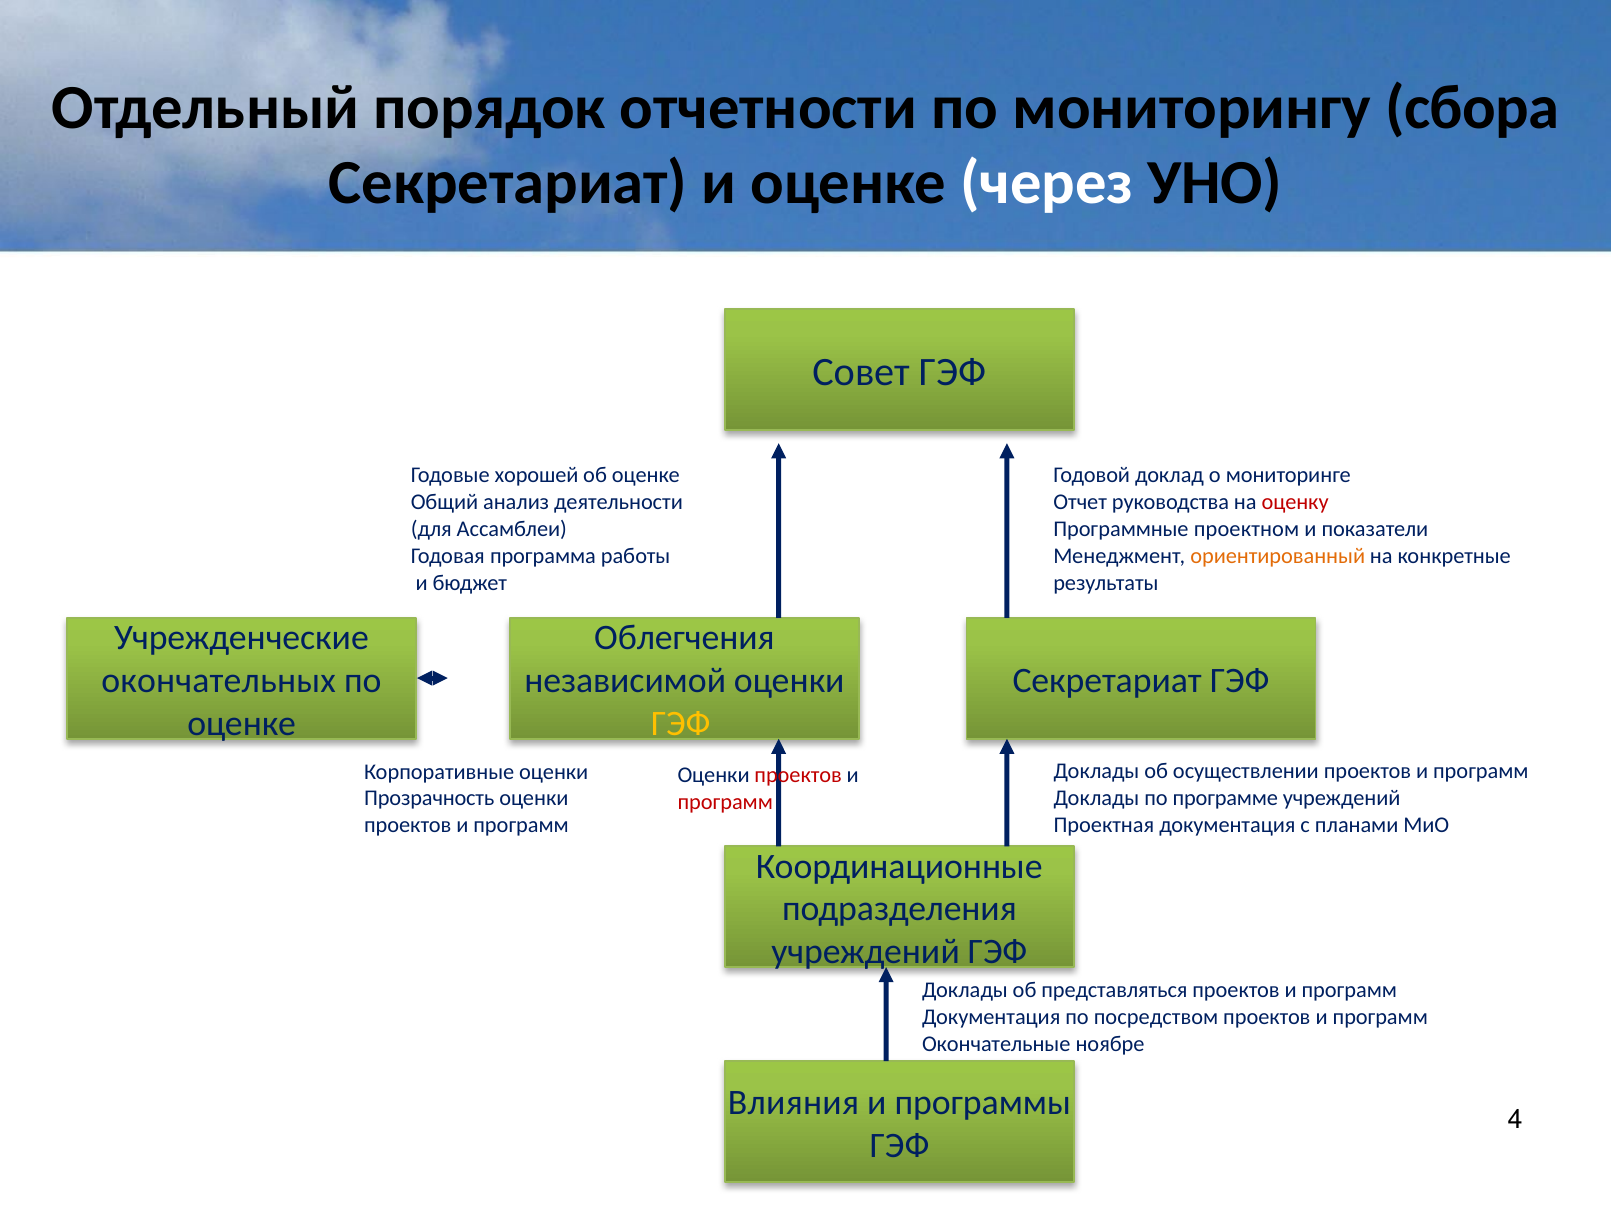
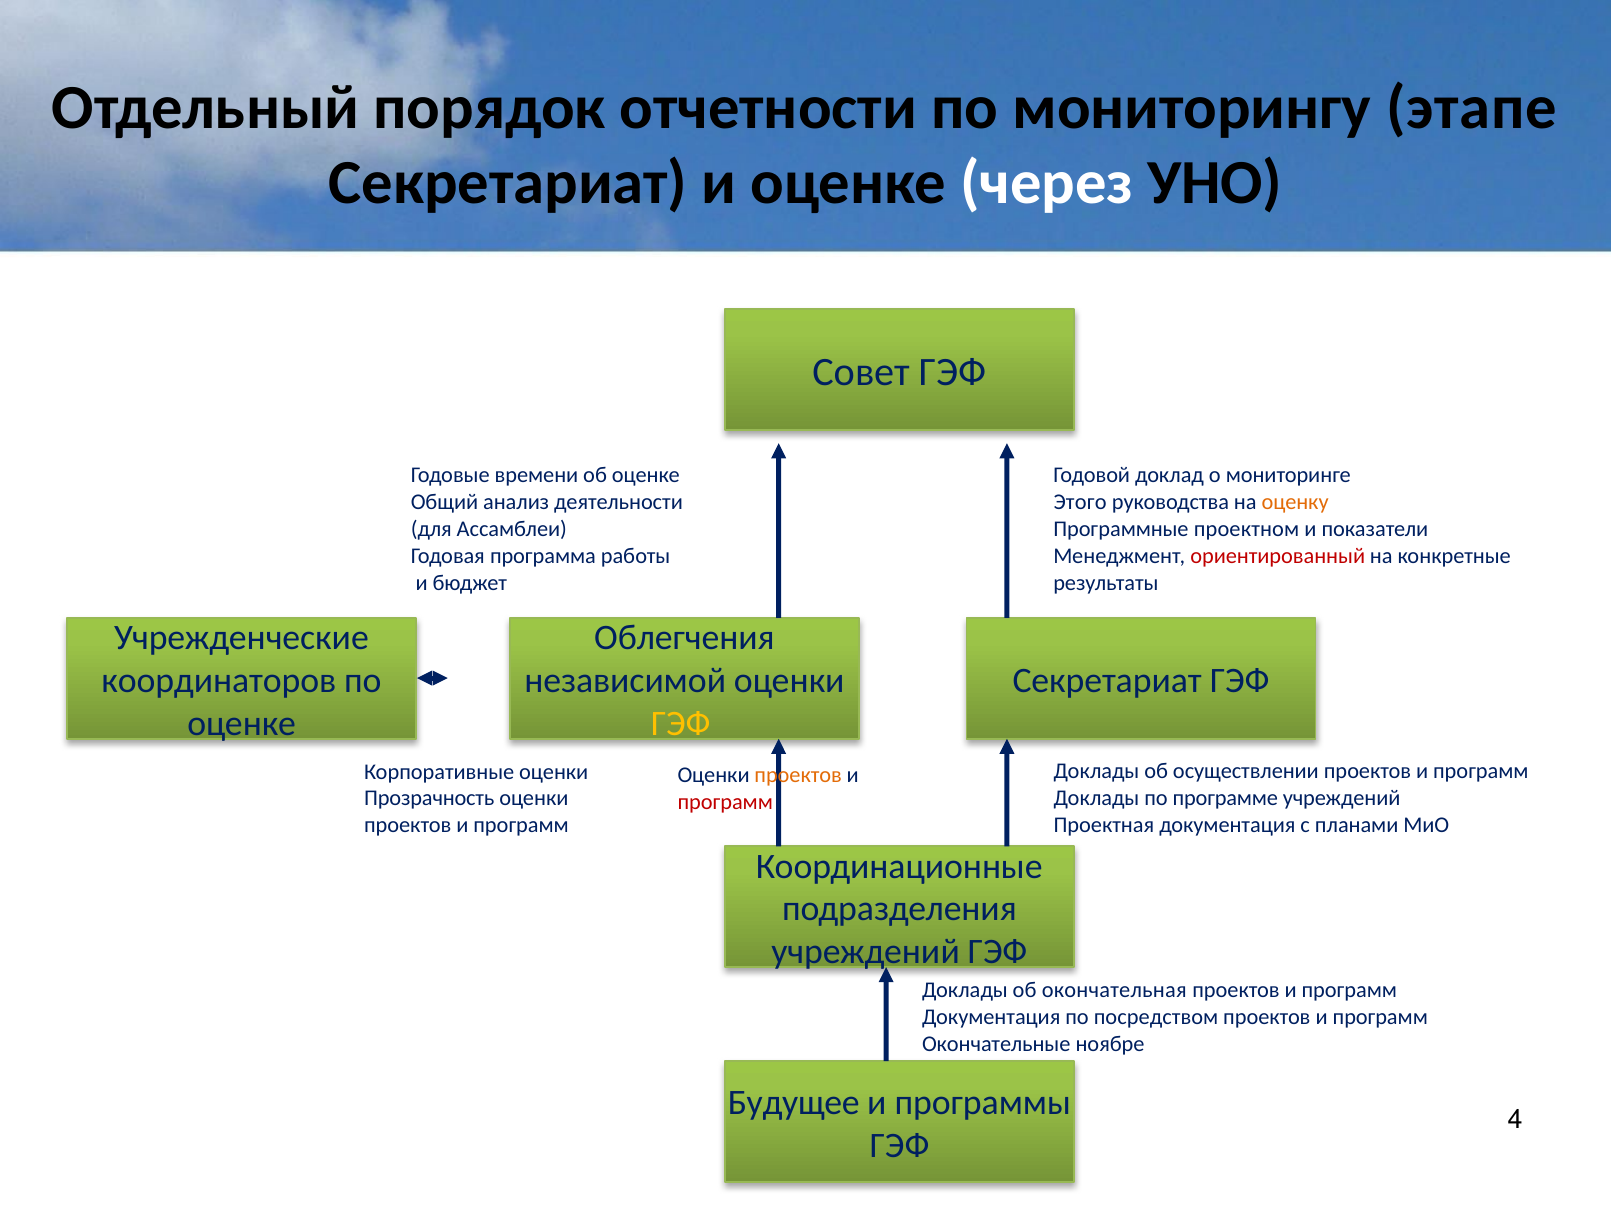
сбора: сбора -> этапе
хорошей: хорошей -> времени
Отчет: Отчет -> Этого
оценку colour: red -> orange
ориентированный colour: orange -> red
окончательных: окончательных -> координаторов
проектов at (798, 775) colour: red -> orange
представляться: представляться -> окончательная
Влияния: Влияния -> Будущее
